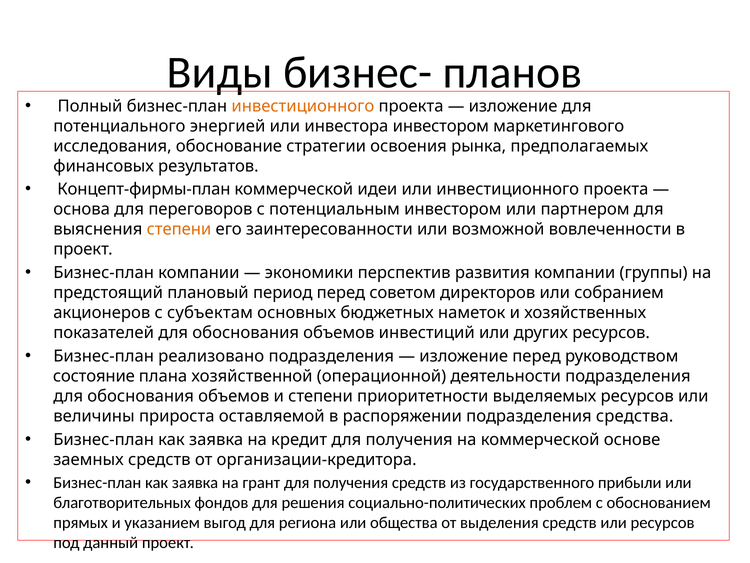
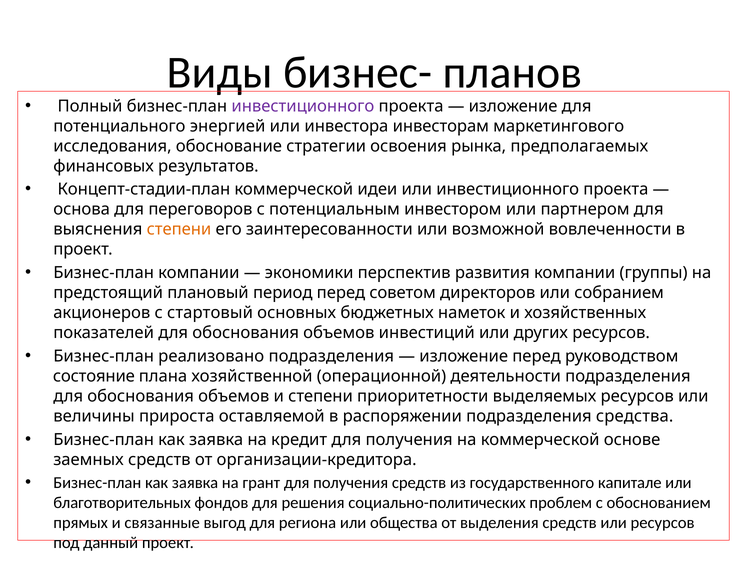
инвестиционного at (303, 106) colour: orange -> purple
инвестора инвестором: инвестором -> инвесторам
Концепт-фирмы-план: Концепт-фирмы-план -> Концепт-стадии-план
субъектам: субъектам -> стартовый
прибыли: прибыли -> капитале
указанием: указанием -> связанные
